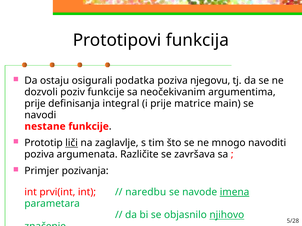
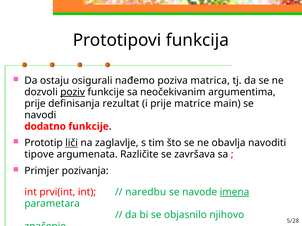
podatka: podatka -> nađemo
njegovu: njegovu -> matrica
poziv underline: none -> present
integral: integral -> rezultat
nestane: nestane -> dodatno
mnogo: mnogo -> obavlja
poziva at (39, 155): poziva -> tipove
njihovo underline: present -> none
